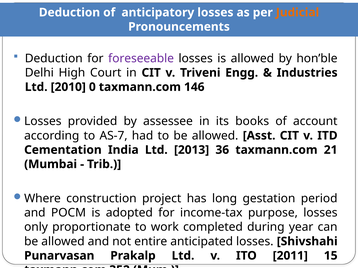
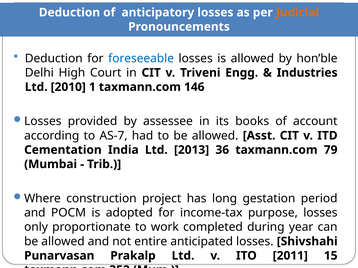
foreseeable colour: purple -> blue
0: 0 -> 1
21: 21 -> 79
